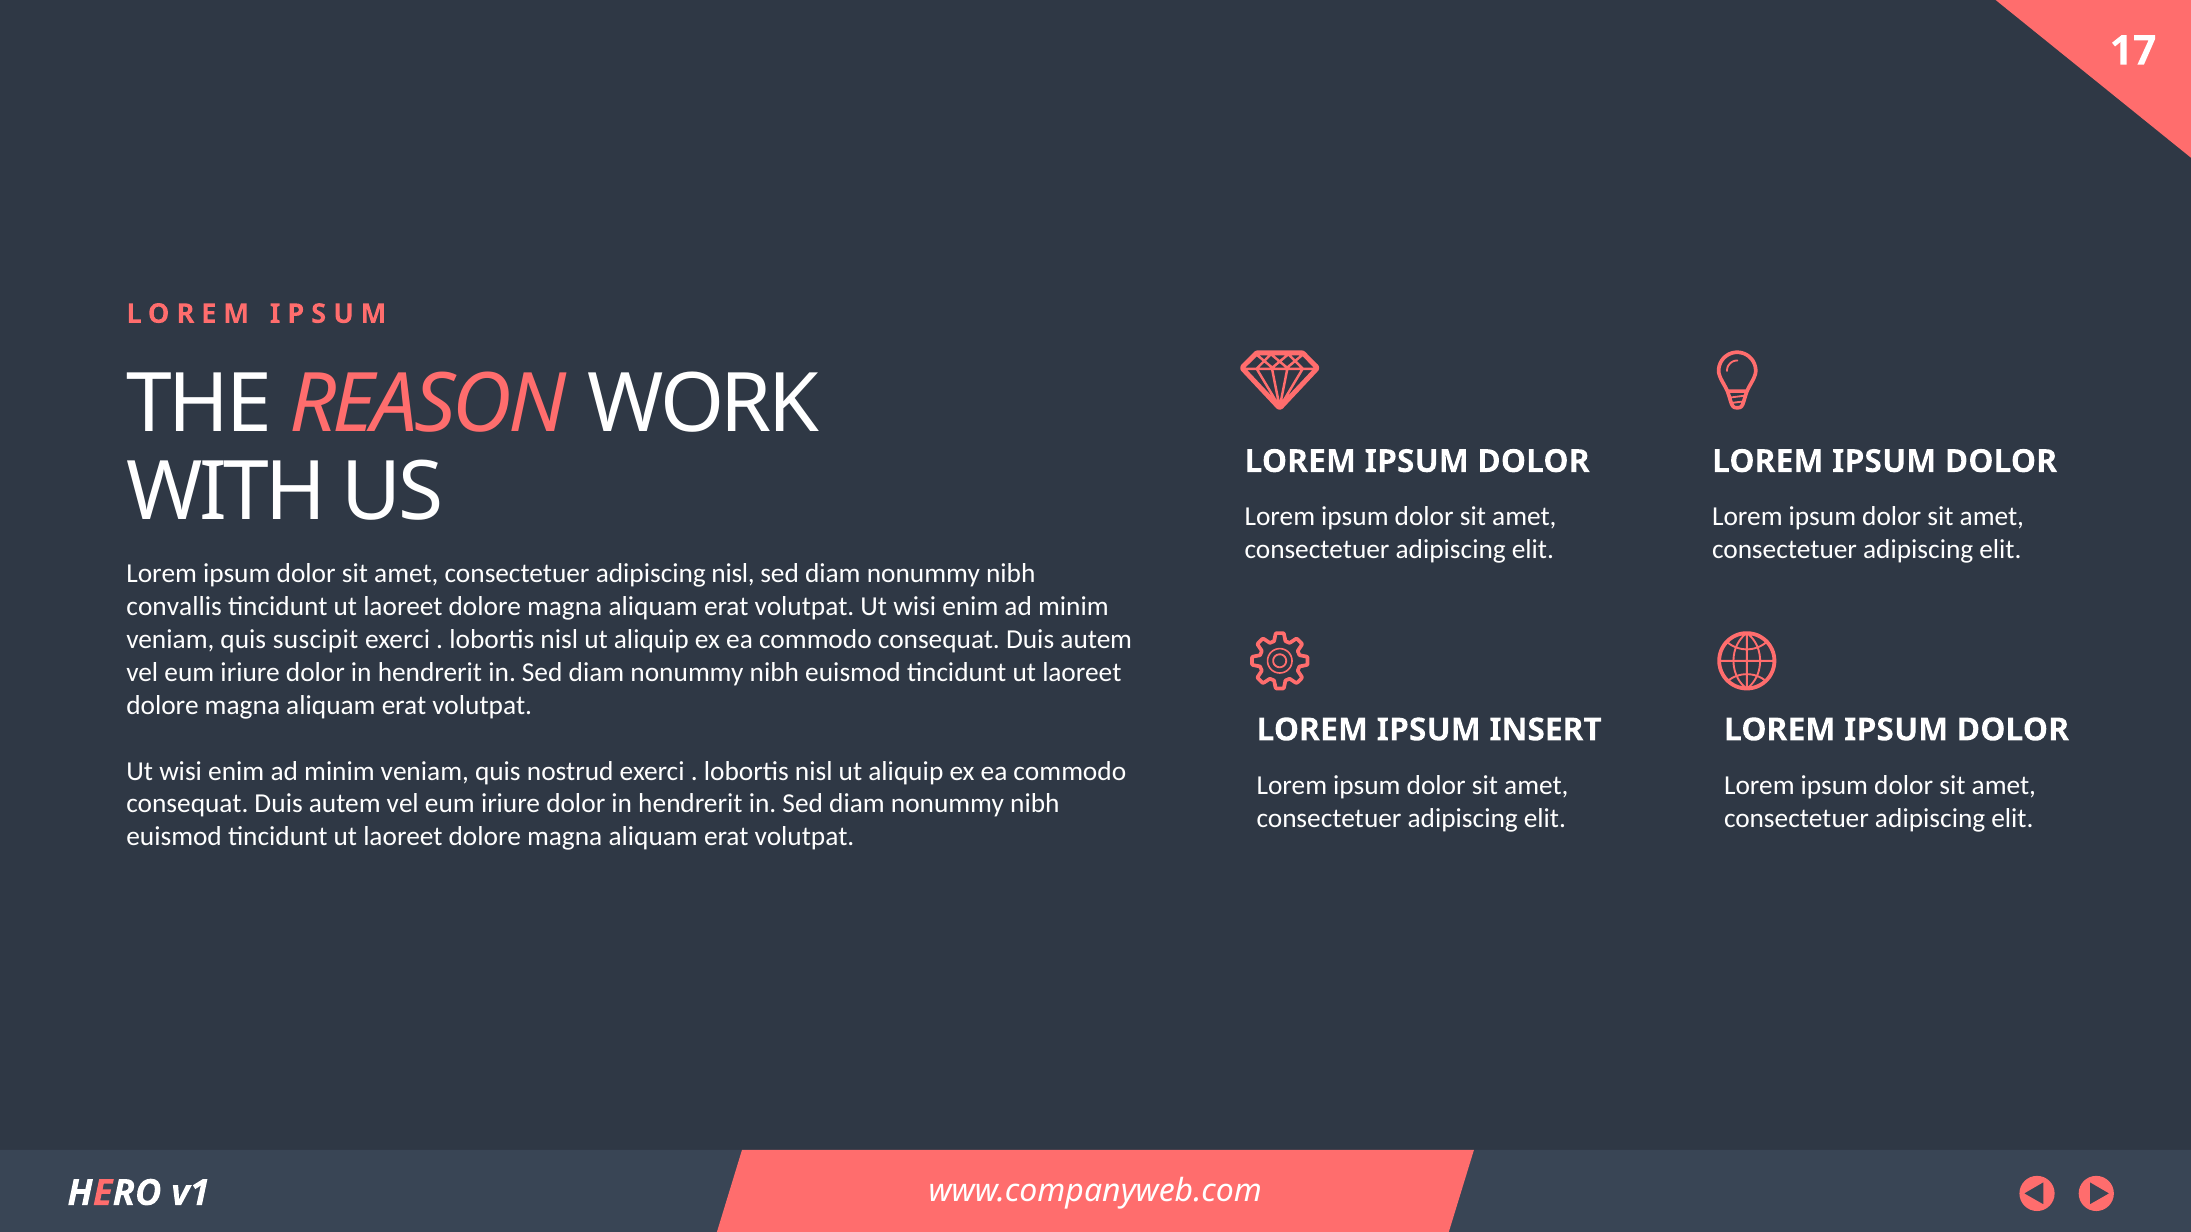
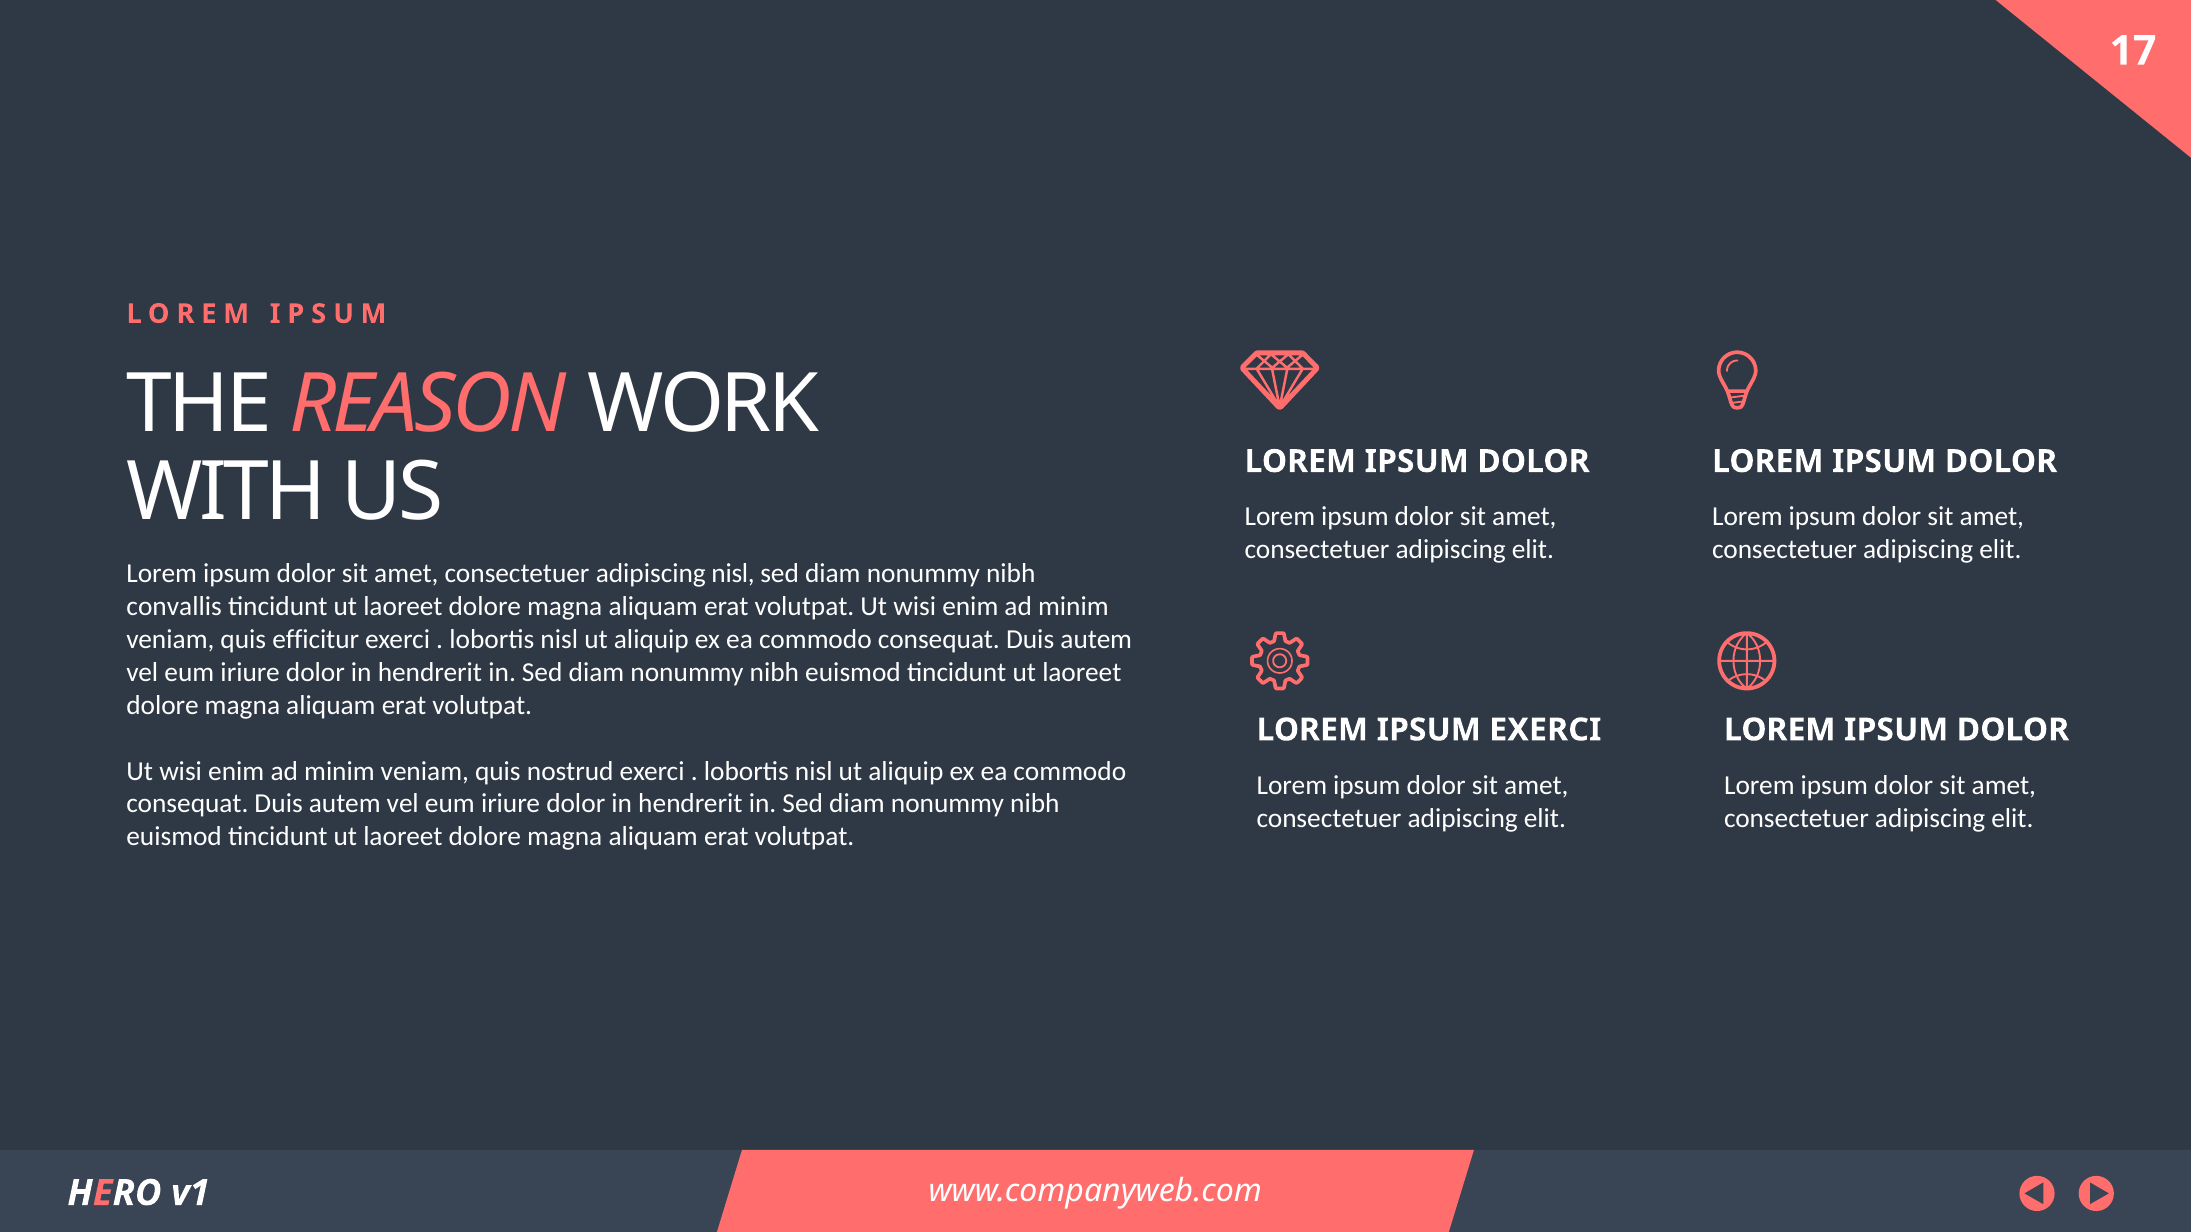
suscipit: suscipit -> efficitur
IPSUM INSERT: INSERT -> EXERCI
